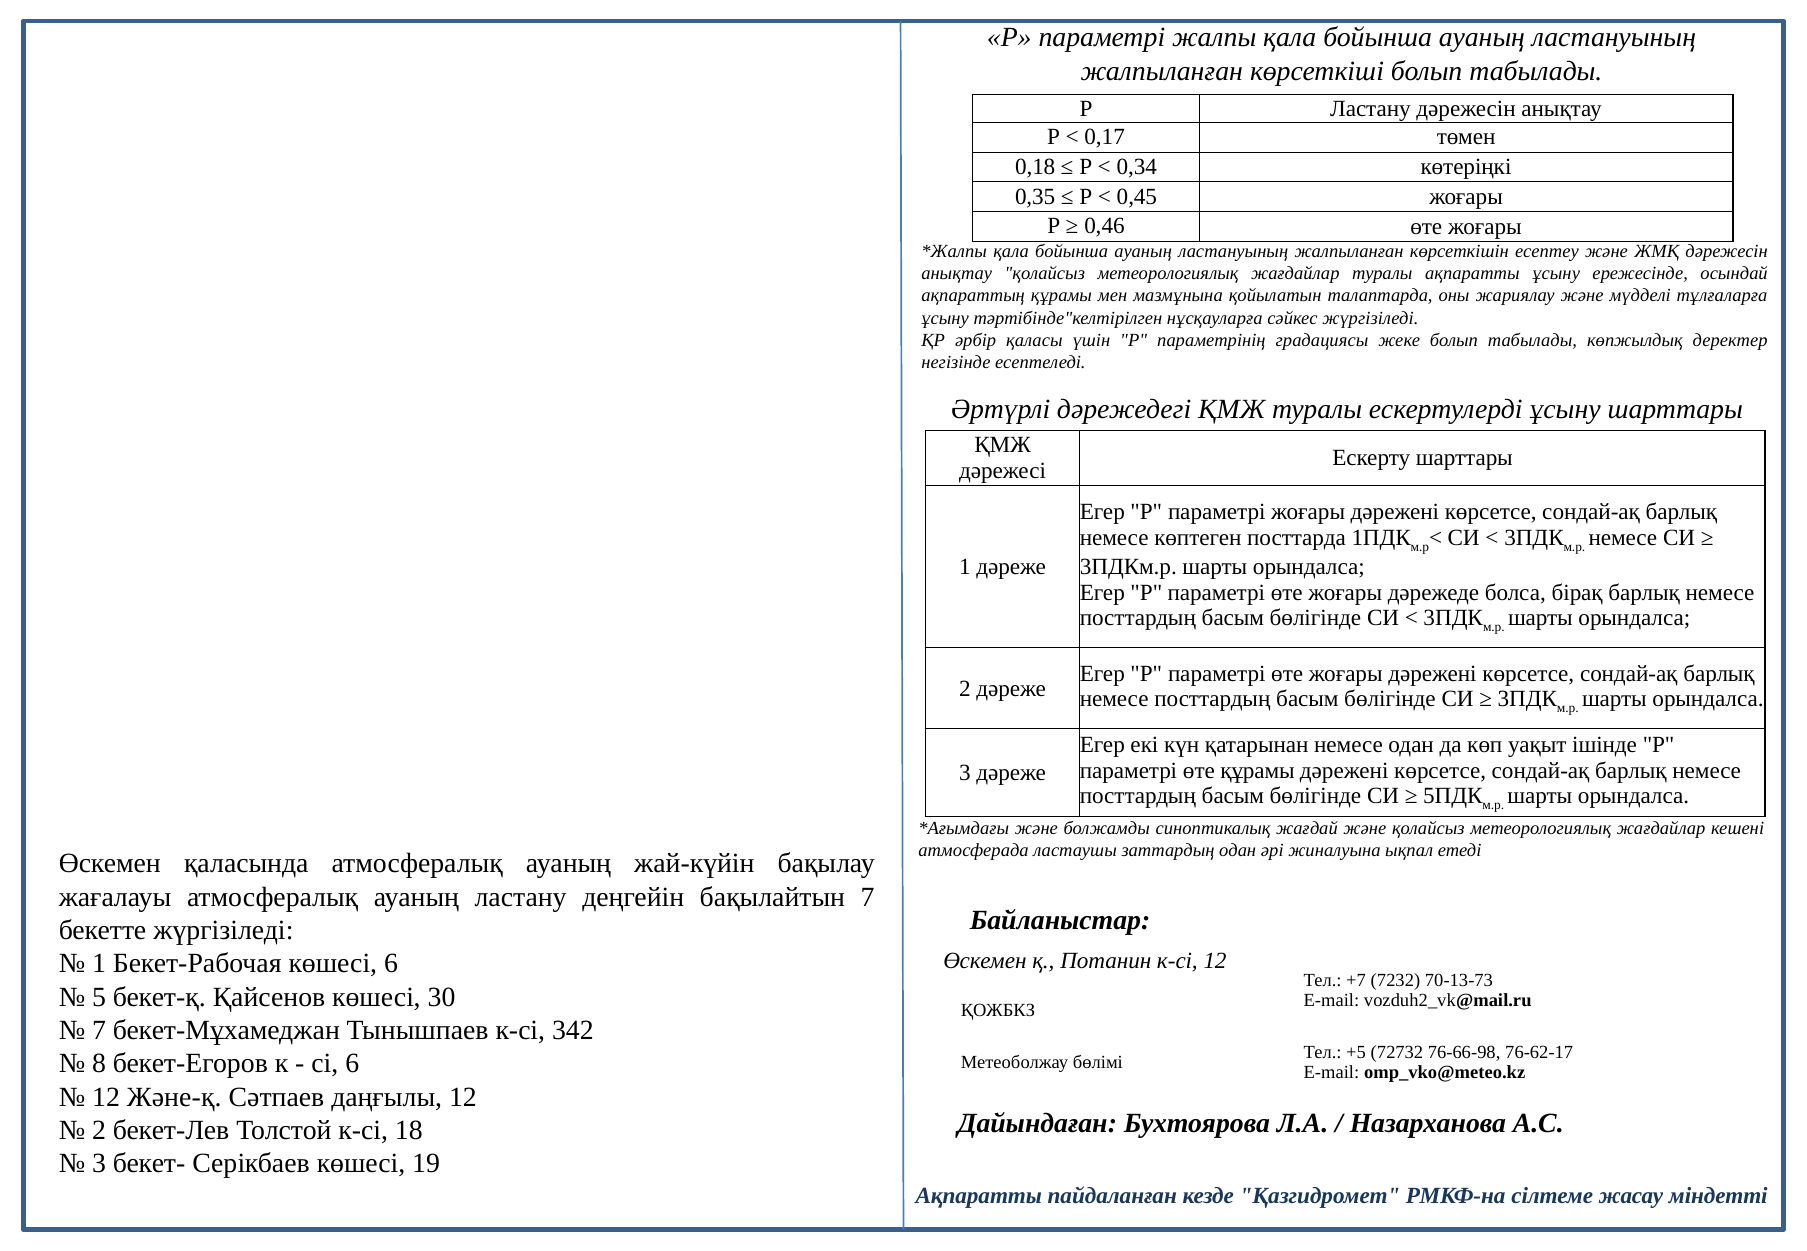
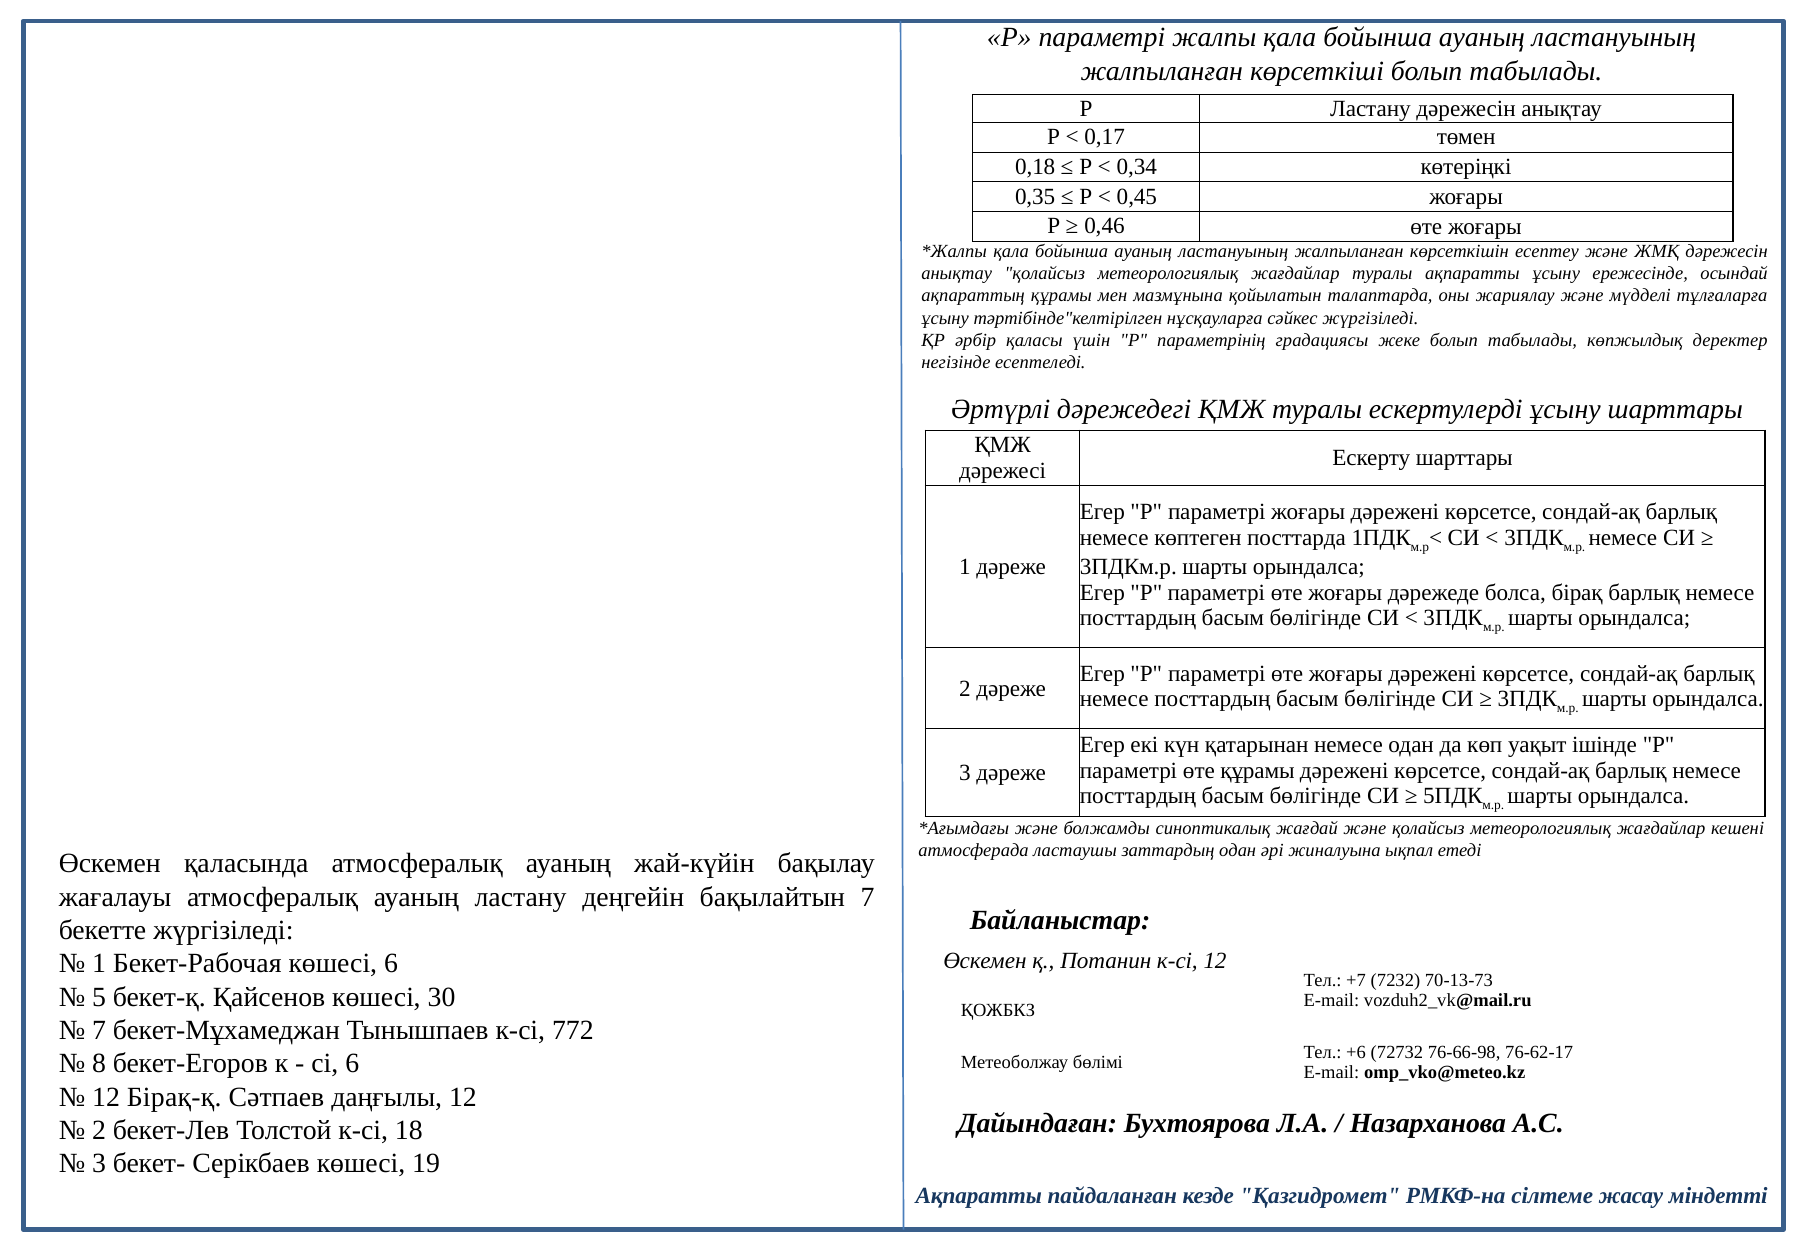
342: 342 -> 772
+5: +5 -> +6
Және-қ: Және-қ -> Бірақ-қ
